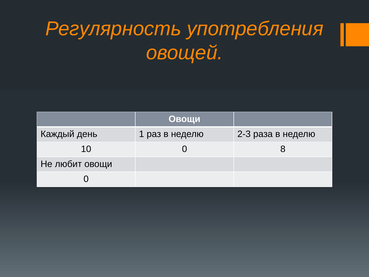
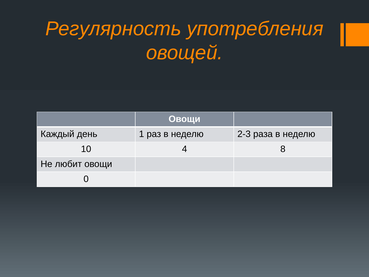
10 0: 0 -> 4
